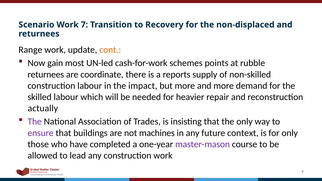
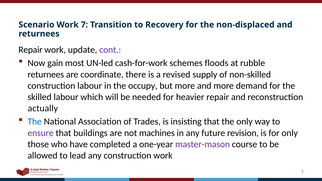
Range at (30, 50): Range -> Repair
cont colour: orange -> purple
points: points -> floods
reports: reports -> revised
impact: impact -> occupy
The at (35, 122) colour: purple -> blue
context: context -> revision
